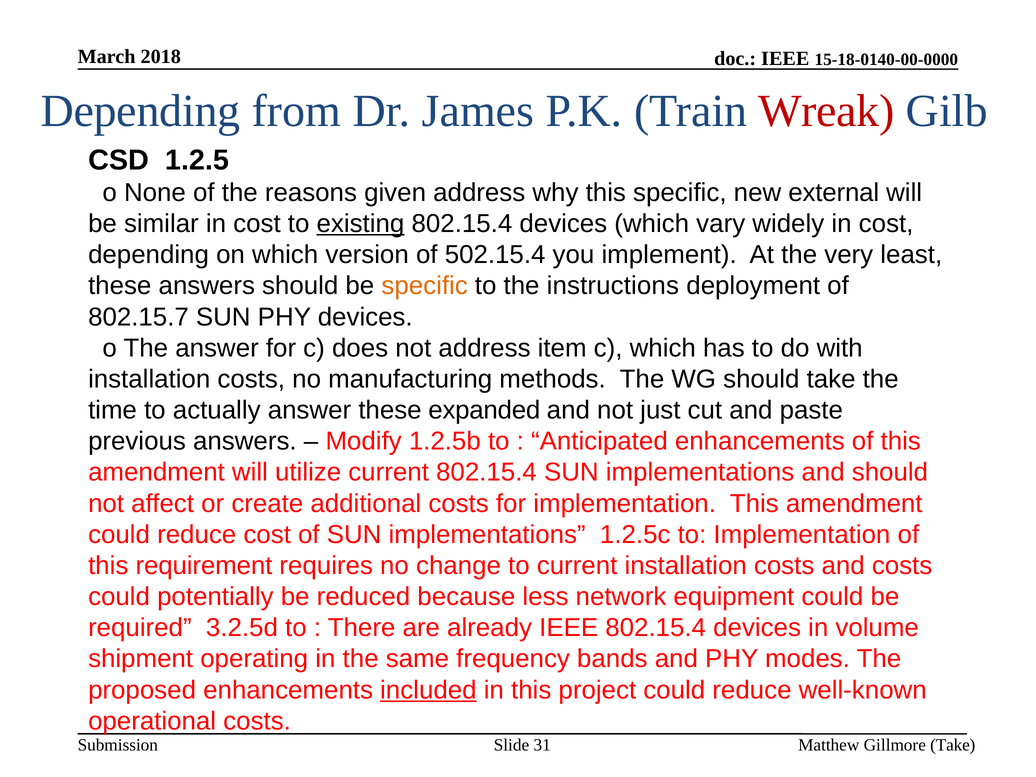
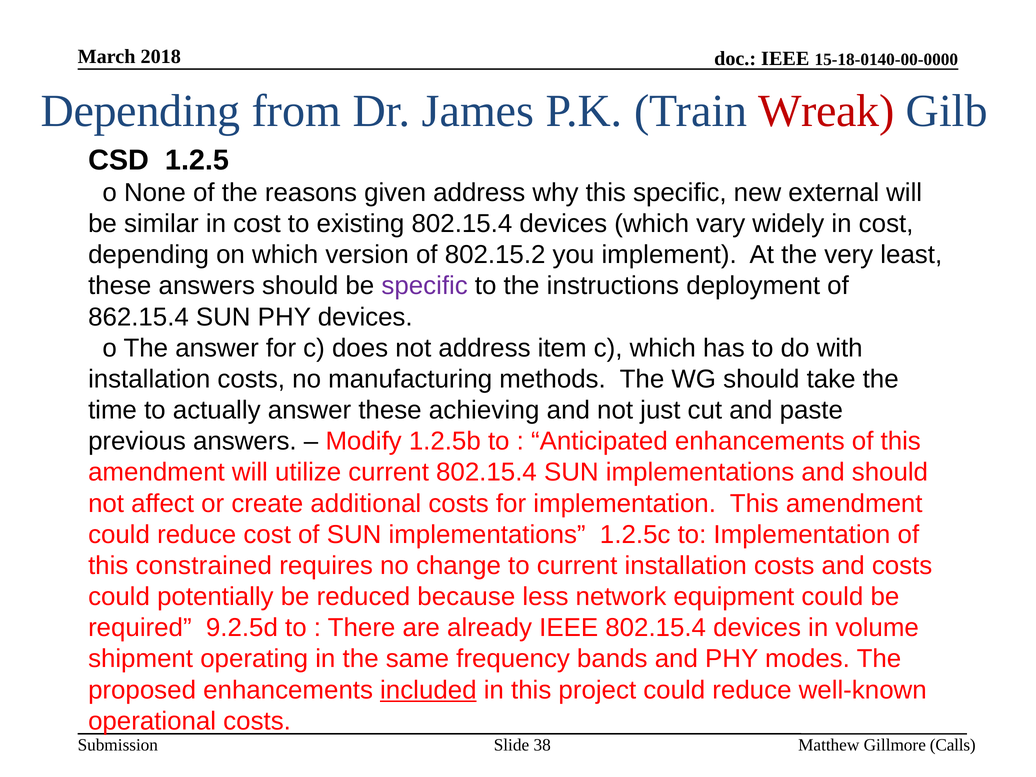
existing underline: present -> none
502.15.4: 502.15.4 -> 802.15.2
specific at (425, 286) colour: orange -> purple
802.15.7: 802.15.7 -> 862.15.4
expanded: expanded -> achieving
requirement: requirement -> constrained
3.2.5d: 3.2.5d -> 9.2.5d
31: 31 -> 38
Gillmore Take: Take -> Calls
